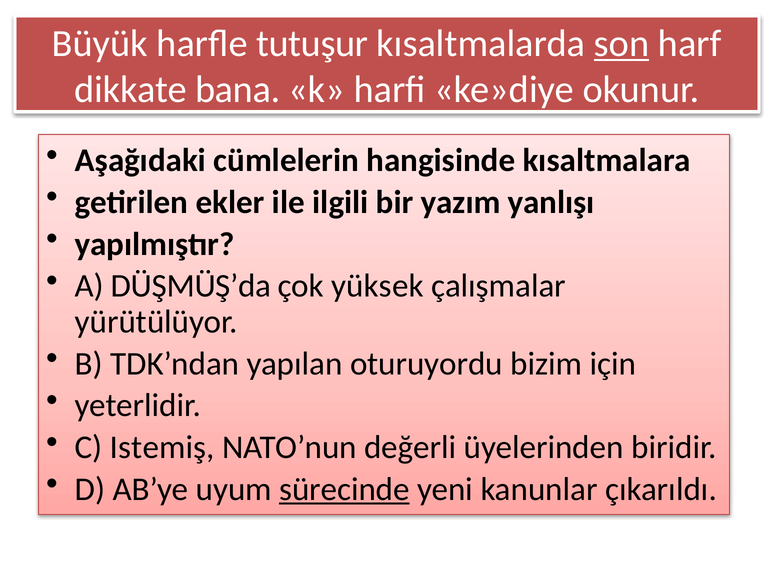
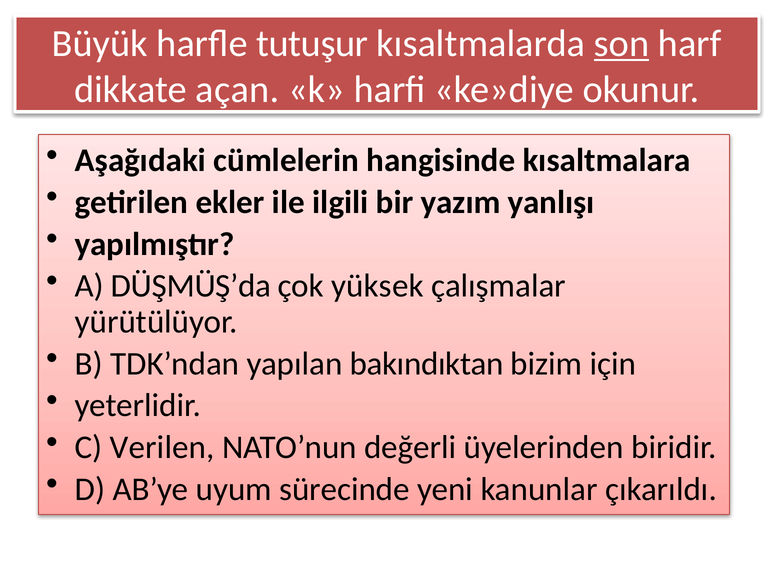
bana: bana -> açan
oturuyordu: oturuyordu -> bakındıktan
Istemiş: Istemiş -> Verilen
sürecinde underline: present -> none
